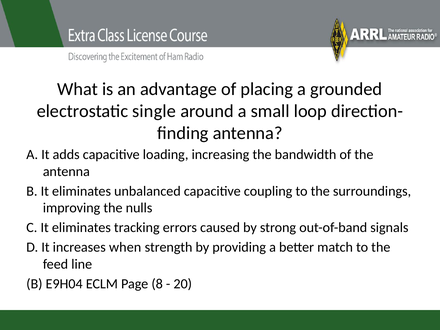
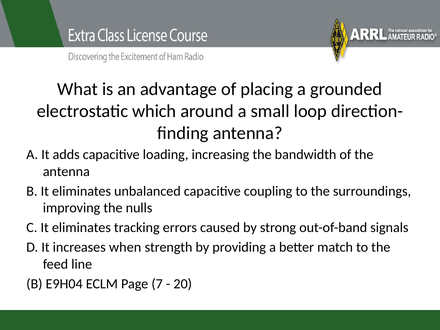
single: single -> which
8: 8 -> 7
